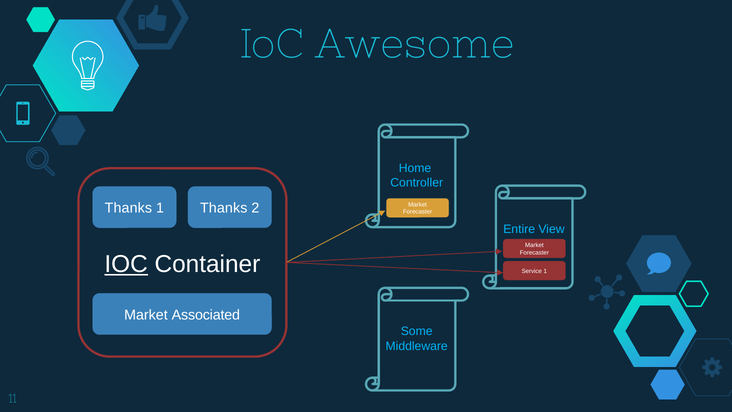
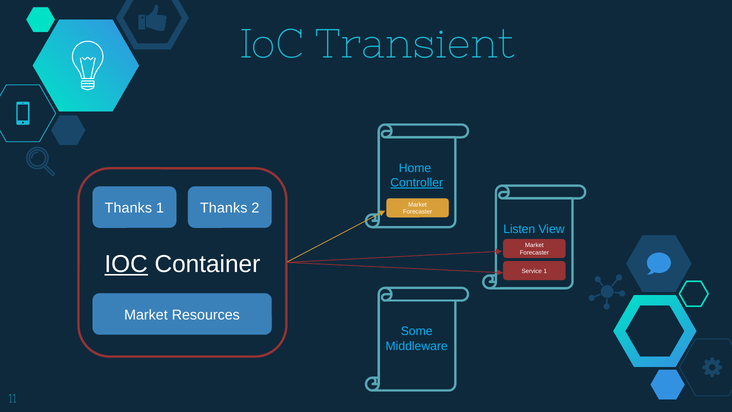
Awesome: Awesome -> Transient
Controller underline: none -> present
Entire: Entire -> Listen
Associated: Associated -> Resources
